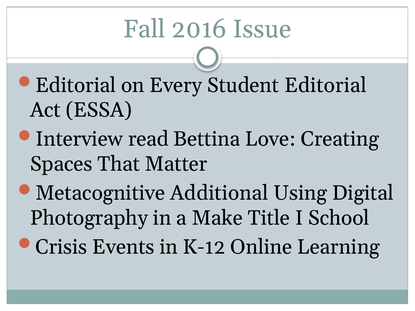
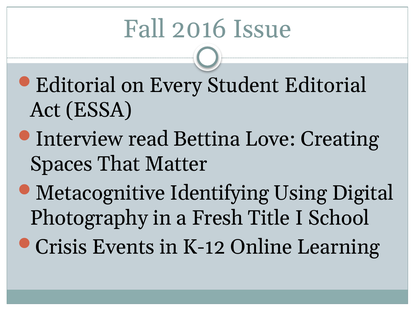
Additional: Additional -> Identifying
Make: Make -> Fresh
